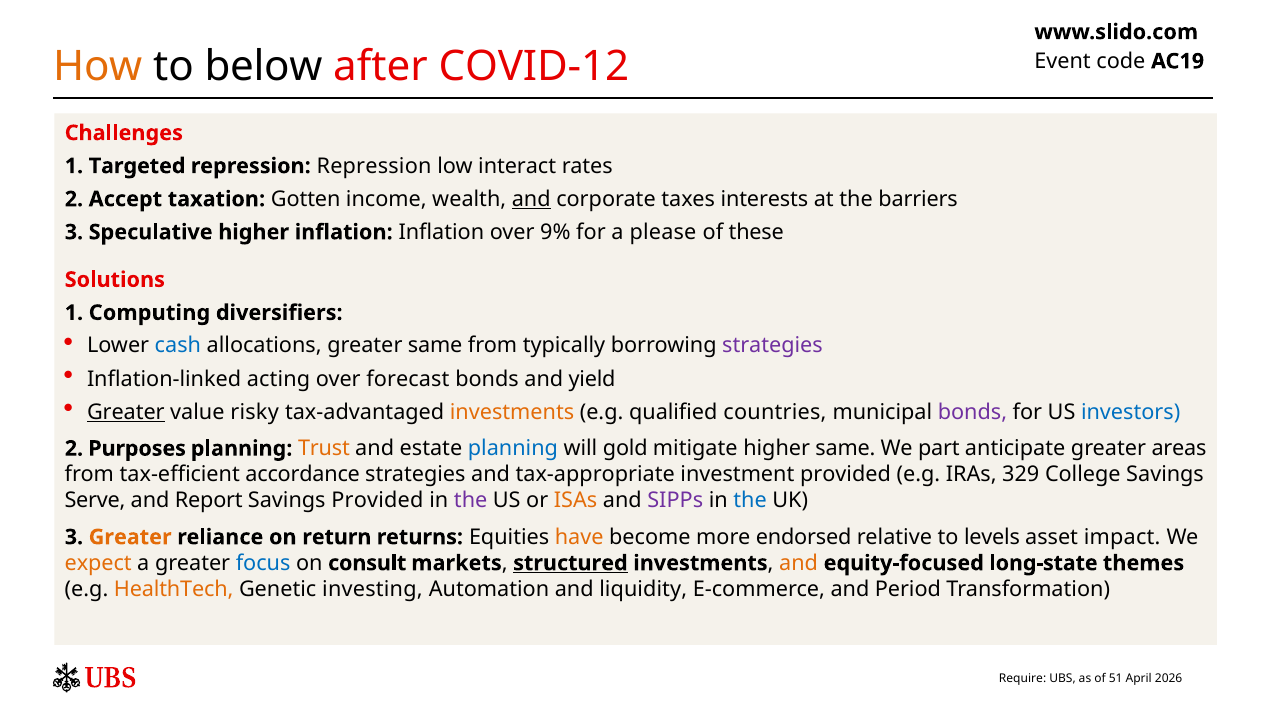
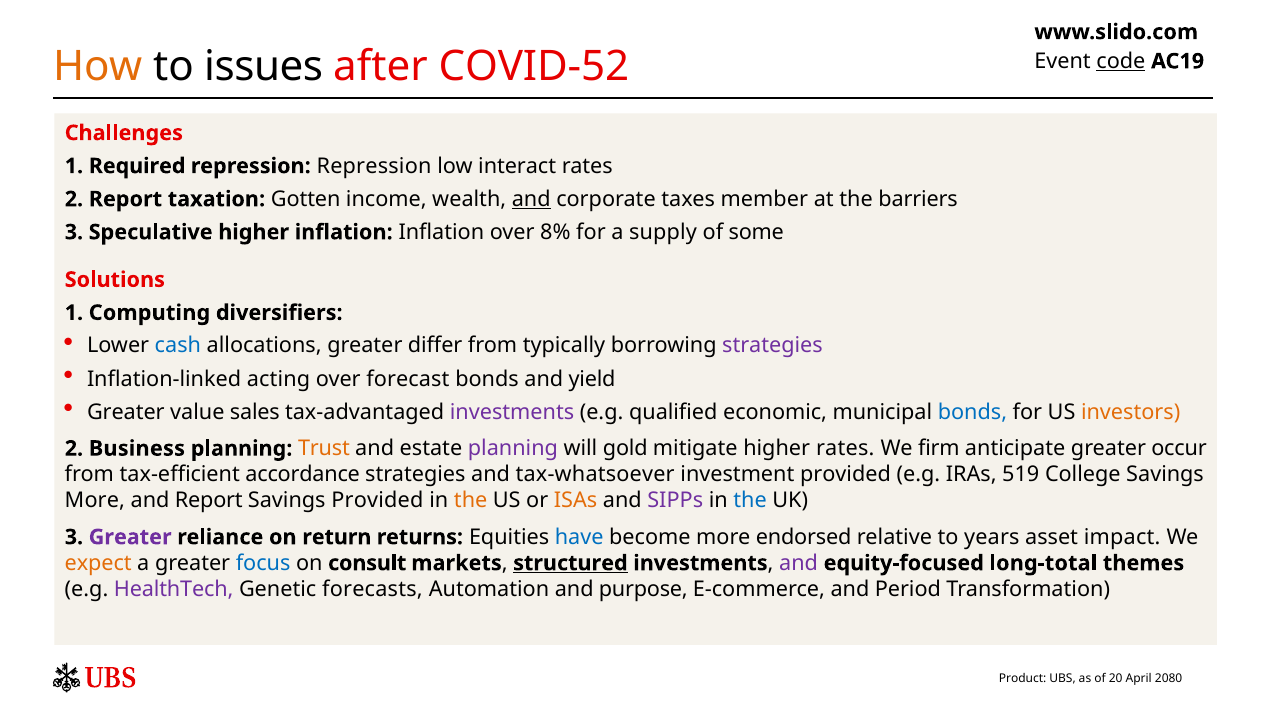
below: below -> issues
COVID-12: COVID-12 -> COVID-52
code underline: none -> present
Targeted: Targeted -> Required
2 Accept: Accept -> Report
interests: interests -> member
9%: 9% -> 8%
please: please -> supply
these: these -> some
greater same: same -> differ
Greater at (126, 412) underline: present -> none
risky: risky -> sales
investments at (512, 412) colour: orange -> purple
countries: countries -> economic
bonds at (972, 412) colour: purple -> blue
investors colour: blue -> orange
Purposes: Purposes -> Business
planning at (513, 448) colour: blue -> purple
higher same: same -> rates
part: part -> firm
areas: areas -> occur
tax-appropriate: tax-appropriate -> tax-whatsoever
329: 329 -> 519
Serve at (95, 500): Serve -> More
the at (471, 500) colour: purple -> orange
Greater at (130, 537) colour: orange -> purple
have colour: orange -> blue
levels: levels -> years
and at (799, 563) colour: orange -> purple
long-state: long-state -> long-total
HealthTech colour: orange -> purple
investing: investing -> forecasts
liquidity: liquidity -> purpose
Require: Require -> Product
51: 51 -> 20
2026: 2026 -> 2080
